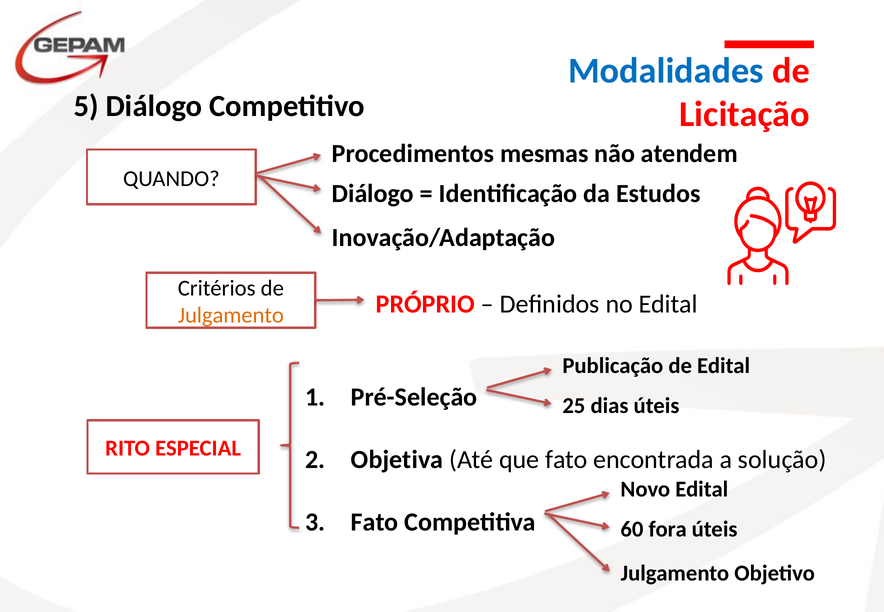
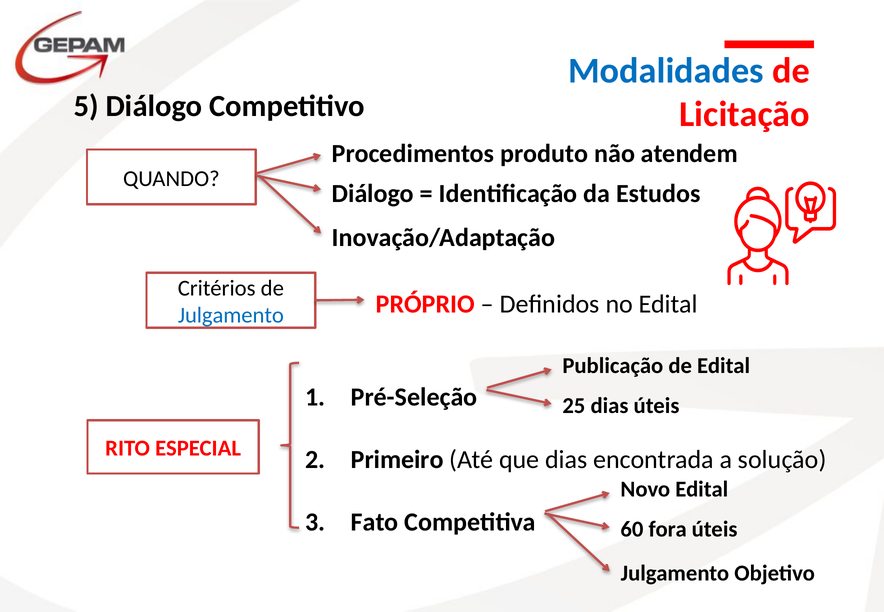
mesmas: mesmas -> produto
Julgamento at (231, 315) colour: orange -> blue
Objetiva: Objetiva -> Primeiro
que fato: fato -> dias
